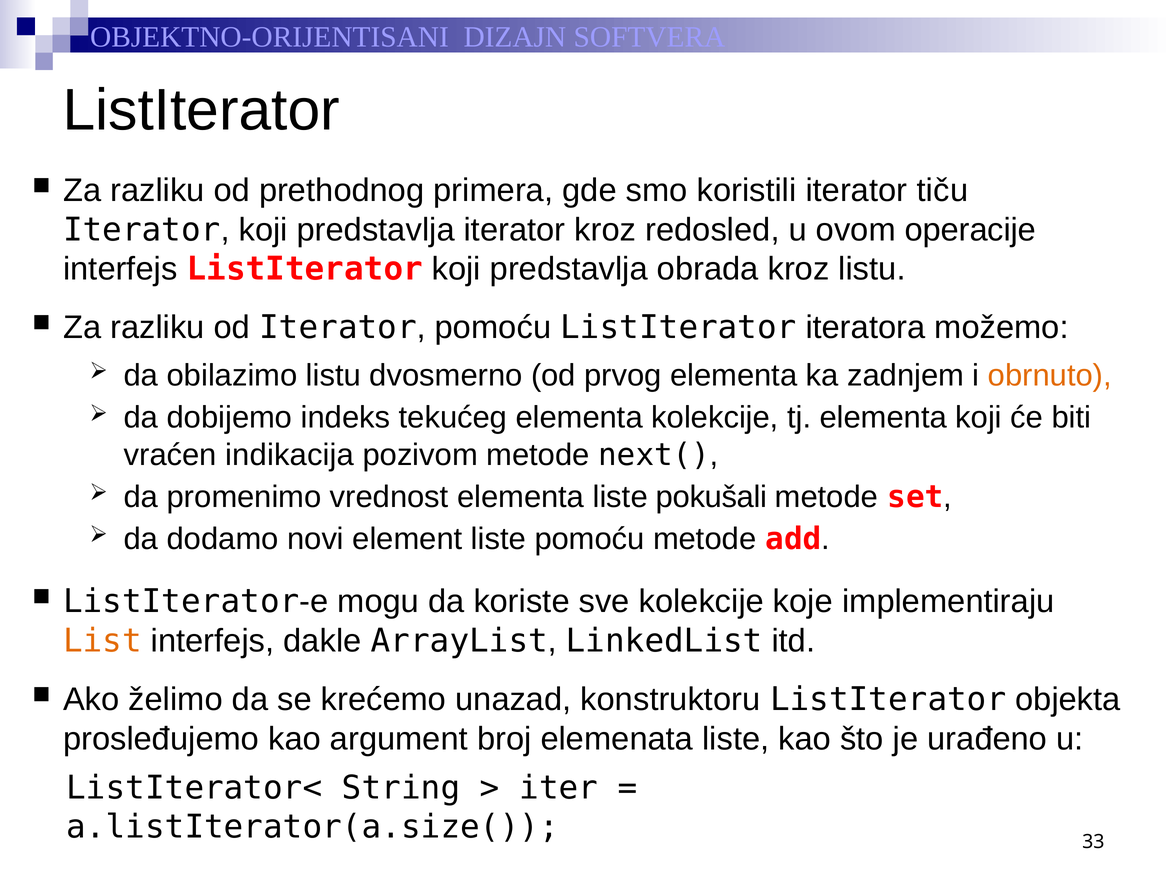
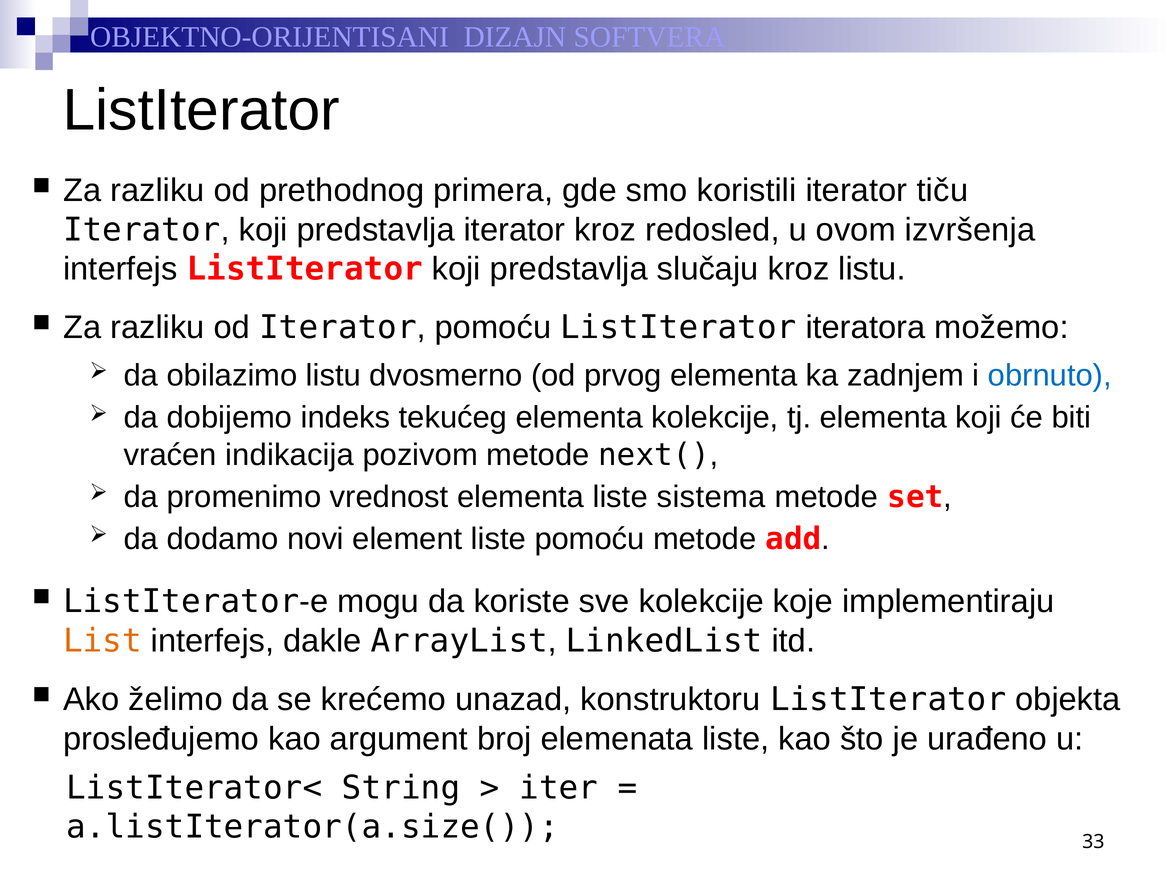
operacije: operacije -> izvršenja
obrada: obrada -> slučaju
obrnuto colour: orange -> blue
pokušali: pokušali -> sistema
